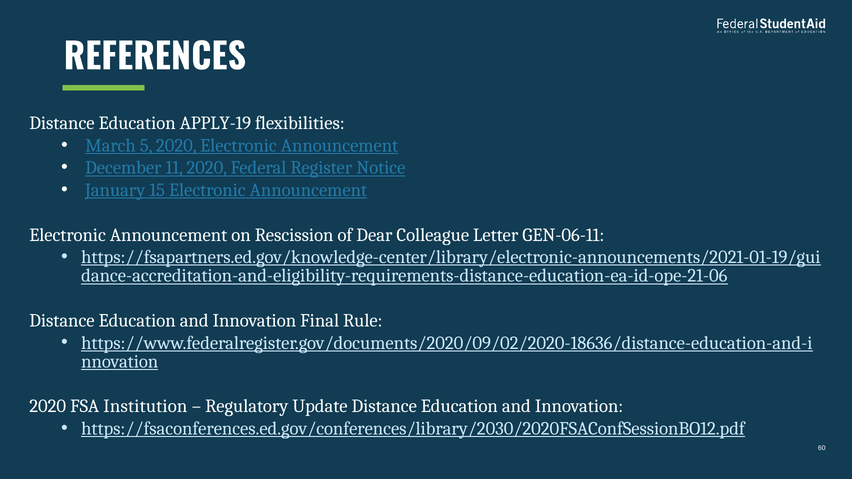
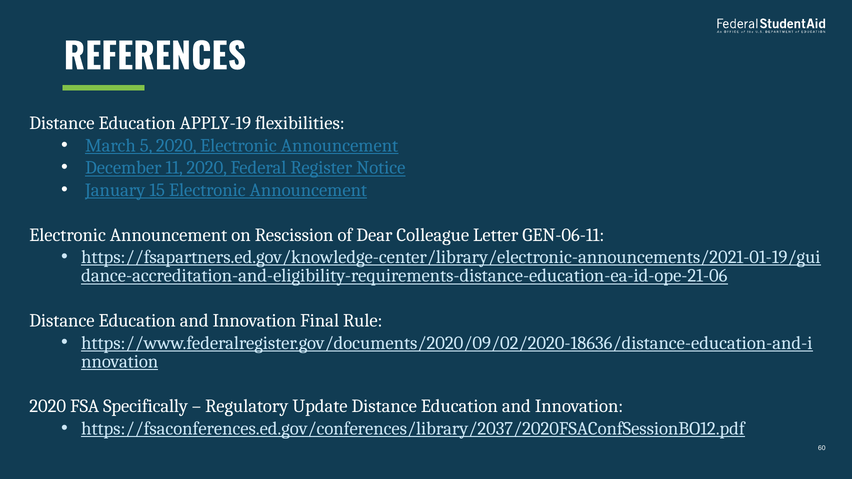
Institution: Institution -> Specifically
https://fsaconferences.ed.gov/conferences/library/2030/2020FSAConfSessionBO12.pdf: https://fsaconferences.ed.gov/conferences/library/2030/2020FSAConfSessionBO12.pdf -> https://fsaconferences.ed.gov/conferences/library/2037/2020FSAConfSessionBO12.pdf
